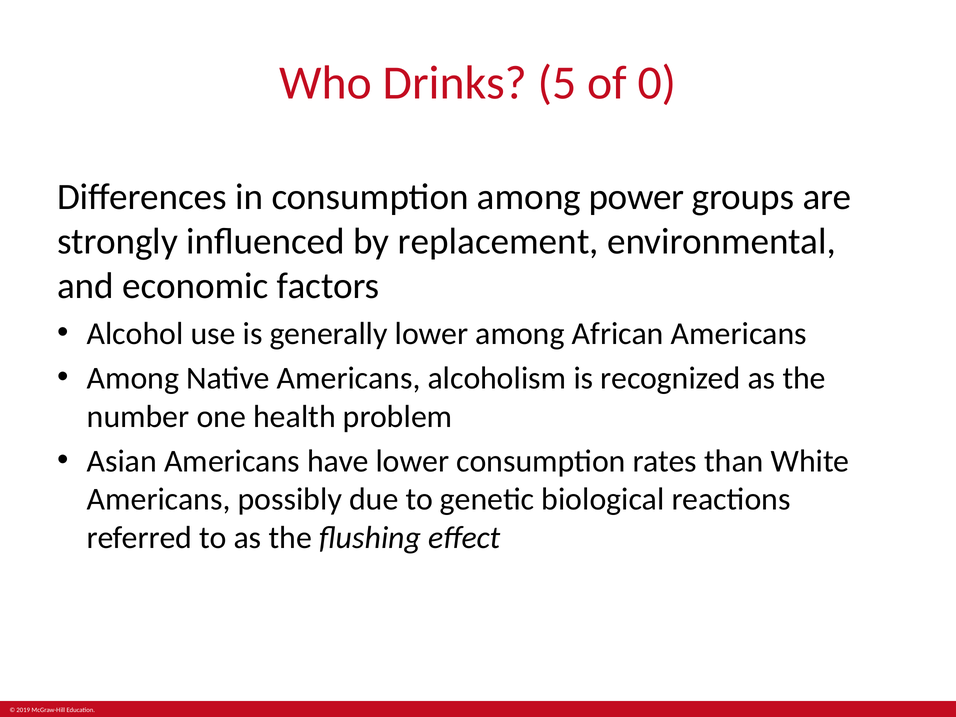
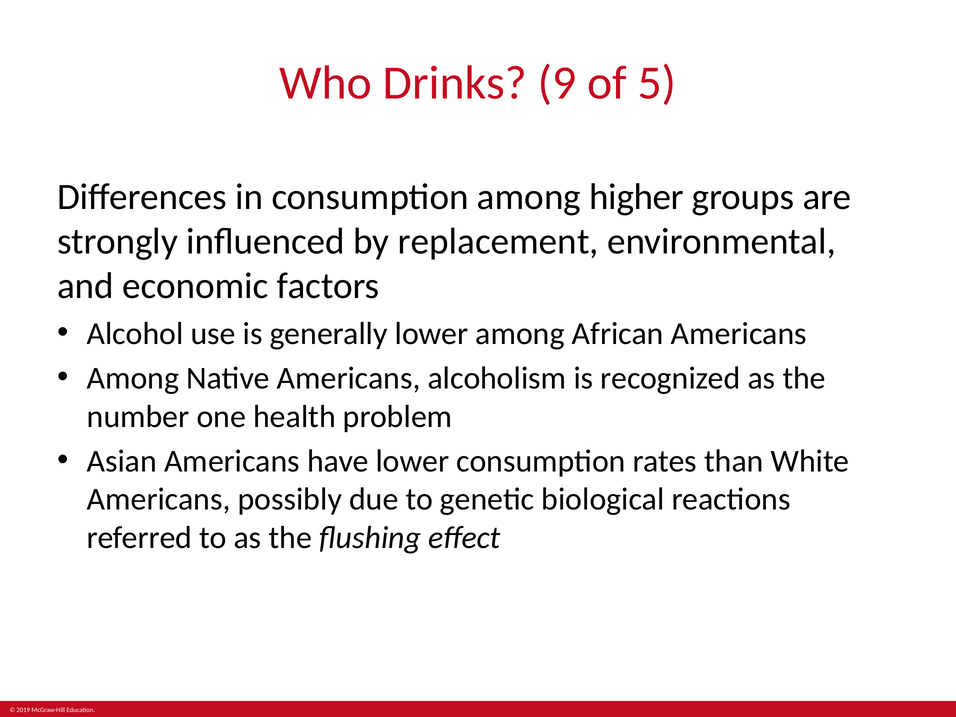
5: 5 -> 9
0: 0 -> 5
power: power -> higher
